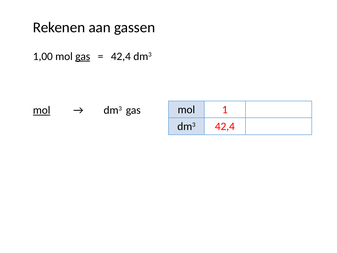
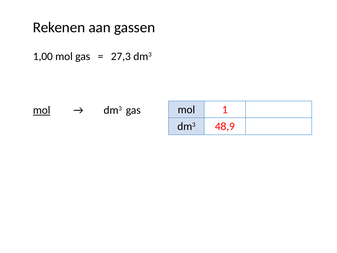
gas at (83, 56) underline: present -> none
42,4 at (121, 56): 42,4 -> 27,3
dm3 42,4: 42,4 -> 48,9
